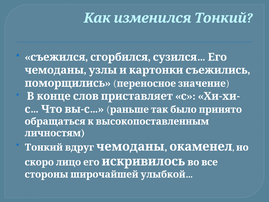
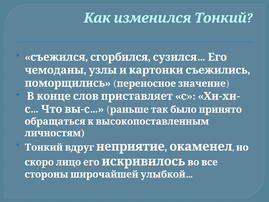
чемоданы at (130, 146): чемоданы -> неприятие
